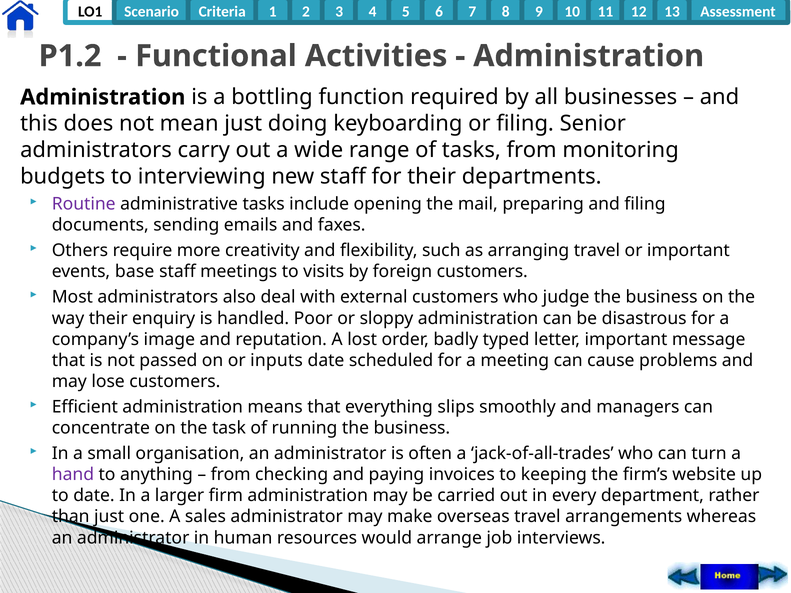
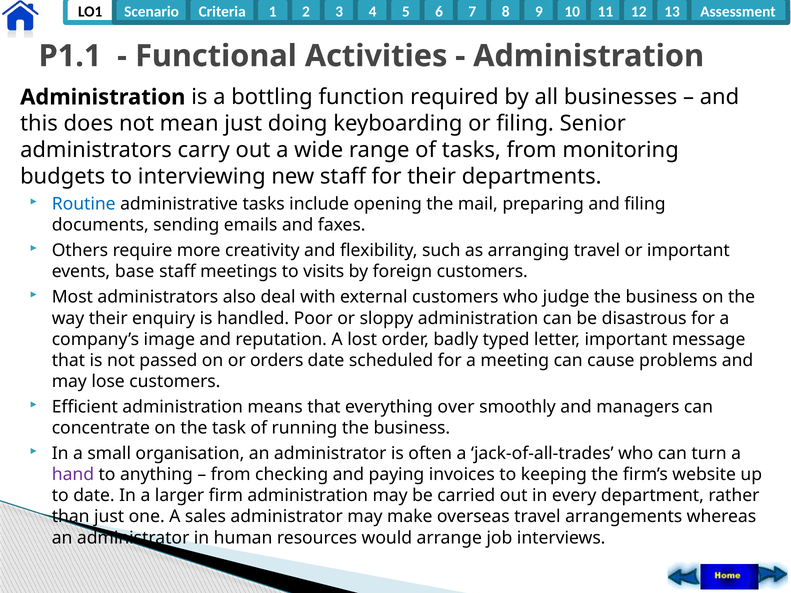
P1.2: P1.2 -> P1.1
Routine colour: purple -> blue
inputs: inputs -> orders
slips: slips -> over
